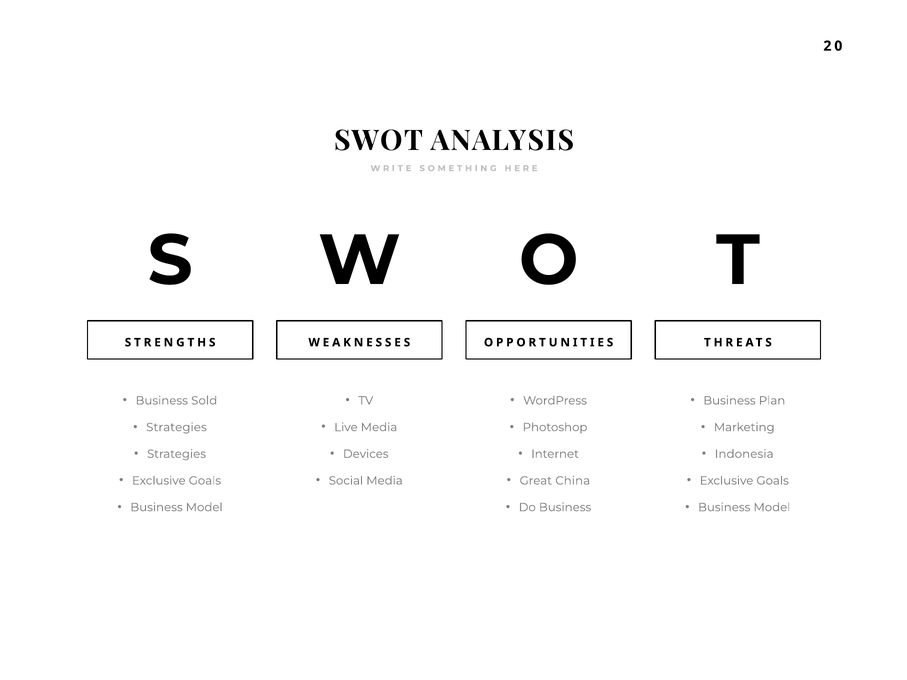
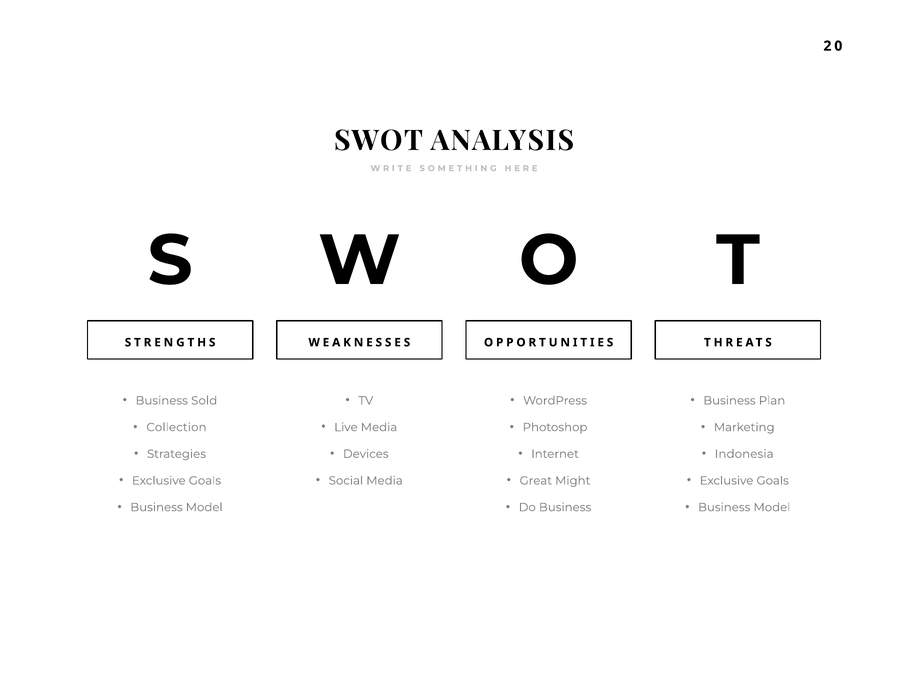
Strategies at (176, 427): Strategies -> Collection
China: China -> Might
